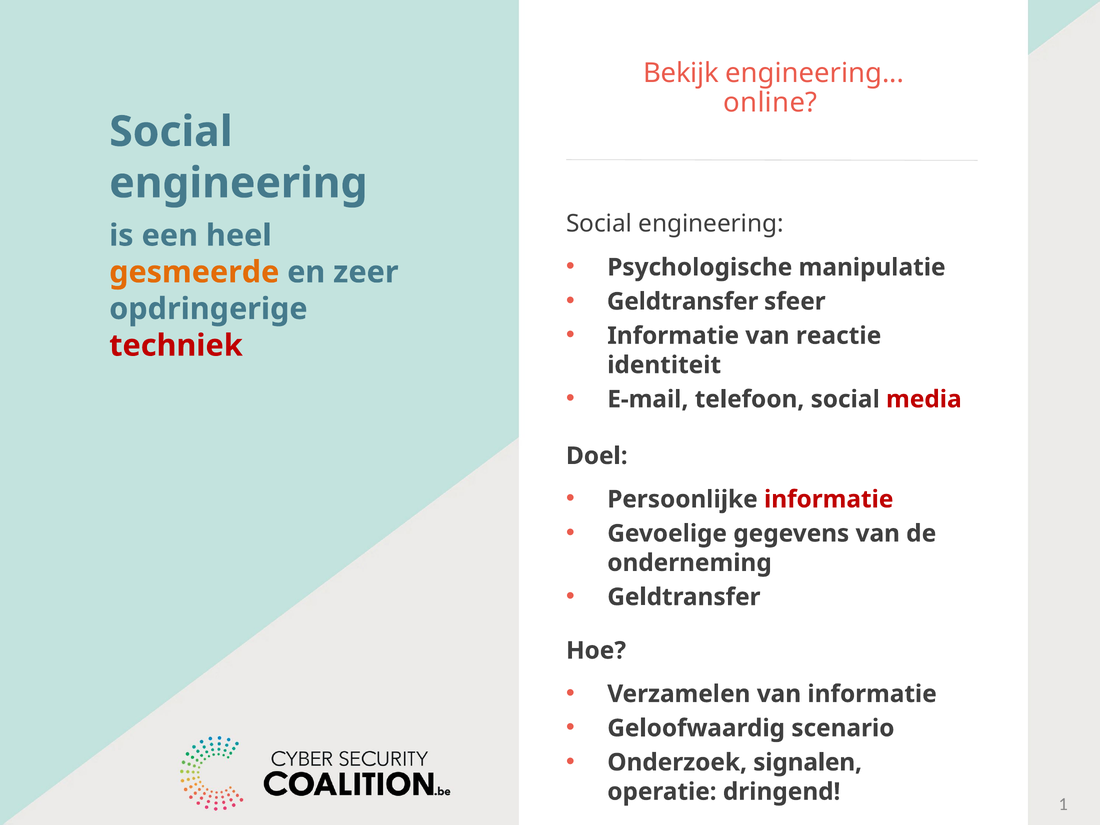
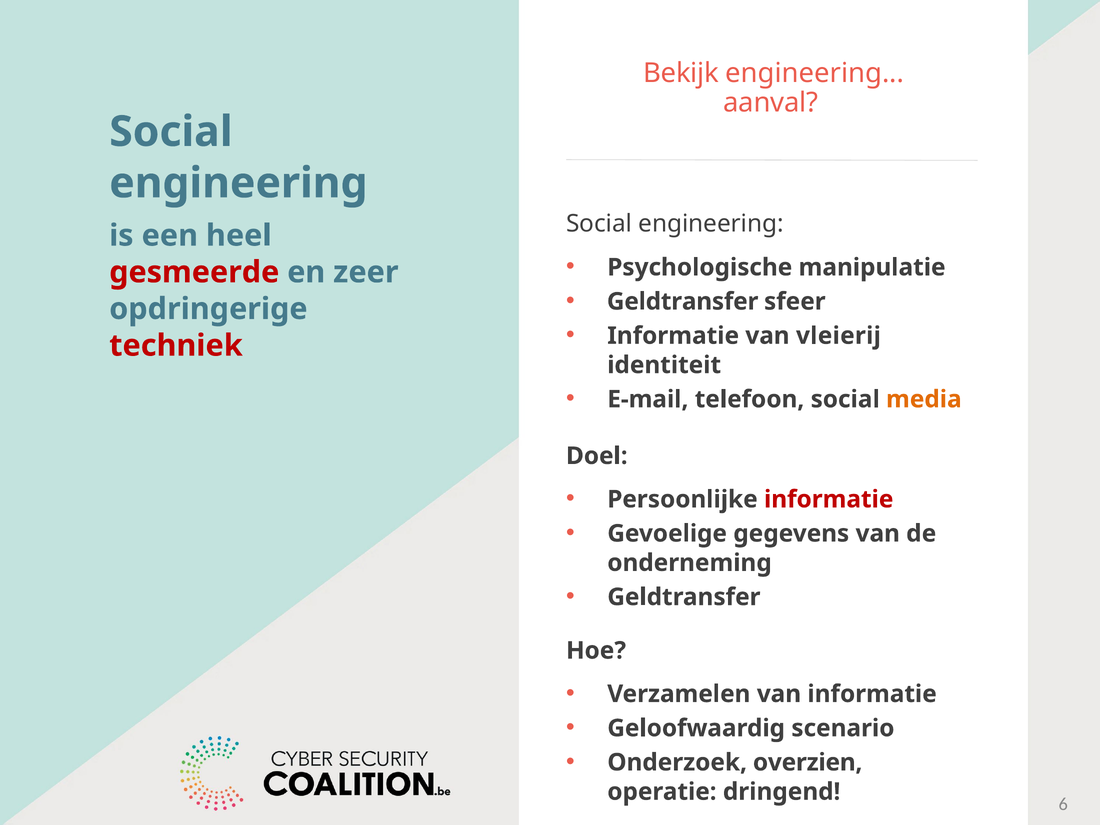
online: online -> aanval
gesmeerde colour: orange -> red
reactie: reactie -> vleierij
media colour: red -> orange
signalen: signalen -> overzien
1: 1 -> 6
